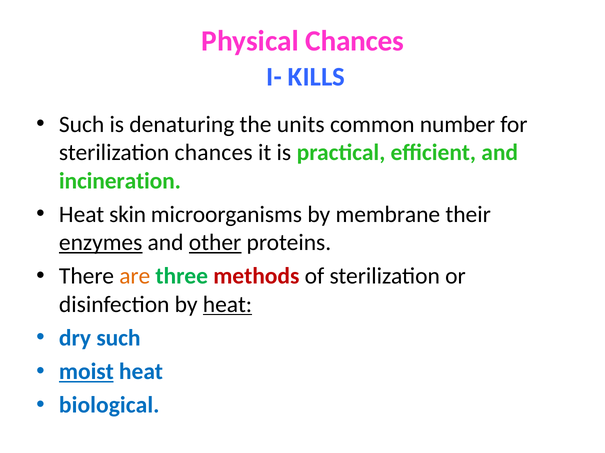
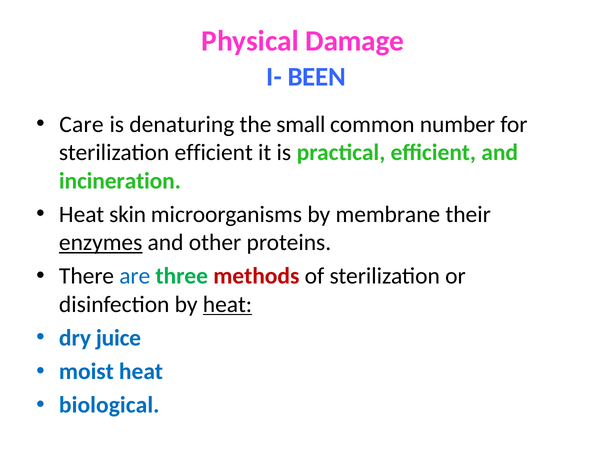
Physical Chances: Chances -> Damage
KILLS: KILLS -> BEEN
Such at (82, 125): Such -> Care
units: units -> small
sterilization chances: chances -> efficient
other underline: present -> none
are colour: orange -> blue
dry such: such -> juice
moist underline: present -> none
